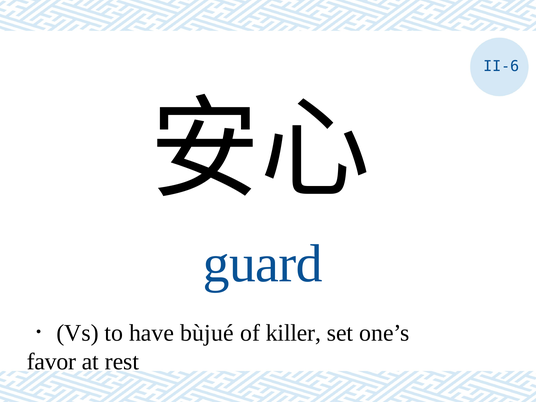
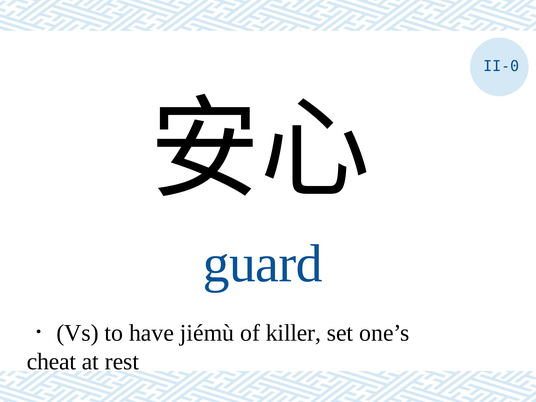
II-6: II-6 -> II-0
bùjué: bùjué -> jiémù
favor: favor -> cheat
